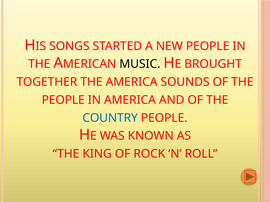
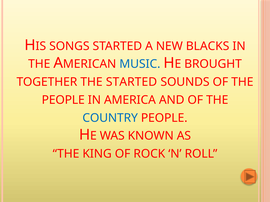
NEW PEOPLE: PEOPLE -> BLACKS
MUSIC colour: black -> blue
THE AMERICA: AMERICA -> STARTED
